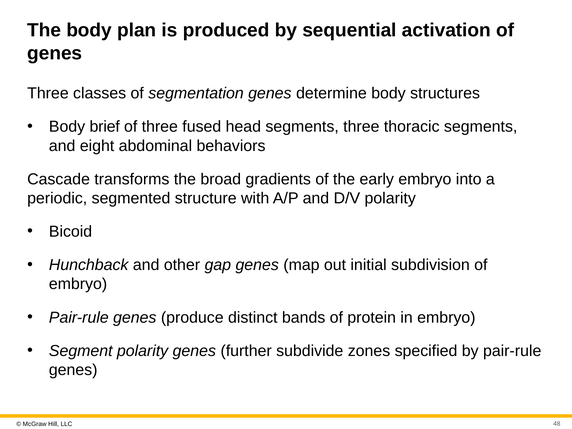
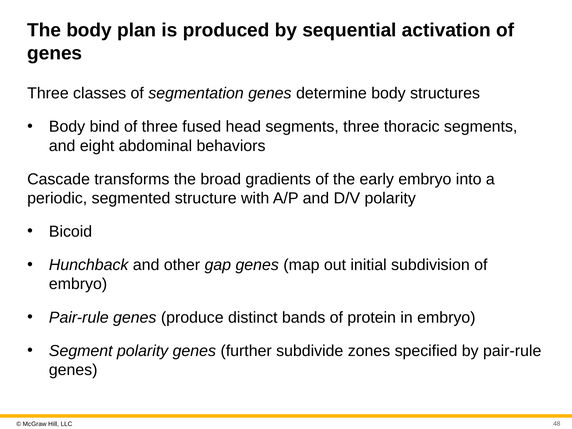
brief: brief -> bind
